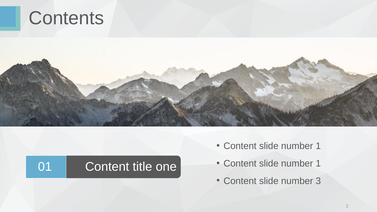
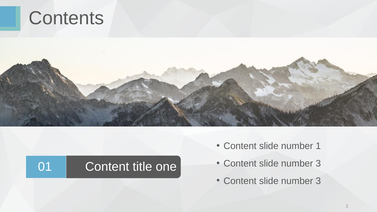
1 at (318, 163): 1 -> 3
